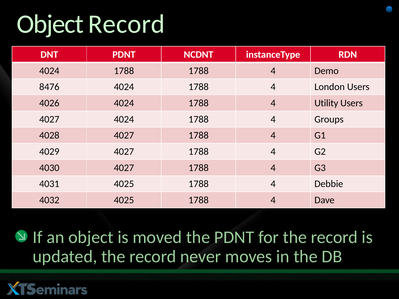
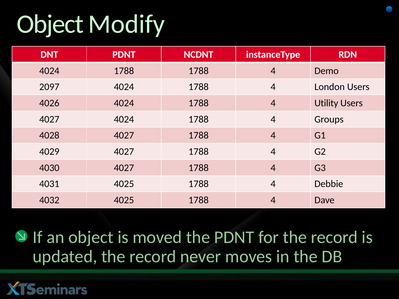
Object Record: Record -> Modify
8476: 8476 -> 2097
